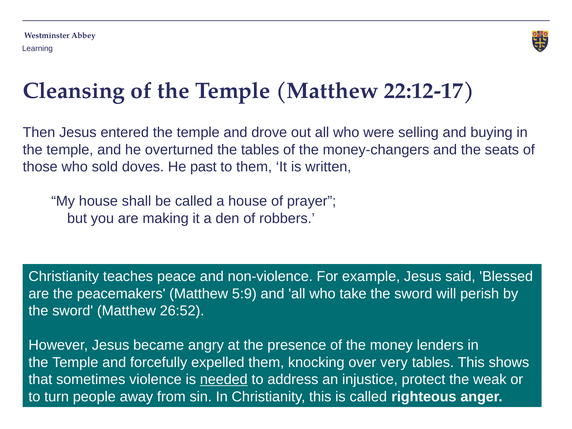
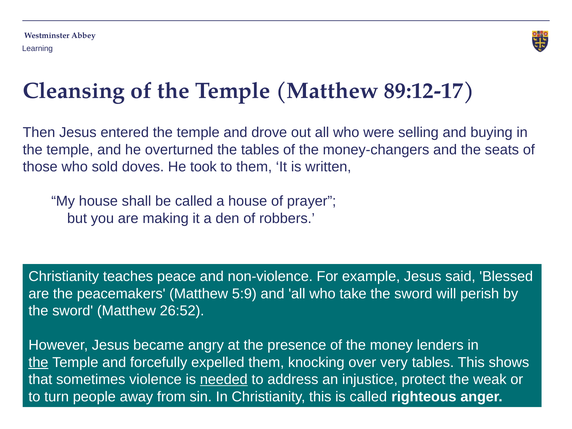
22:12-17: 22:12-17 -> 89:12-17
past: past -> took
the at (38, 362) underline: none -> present
